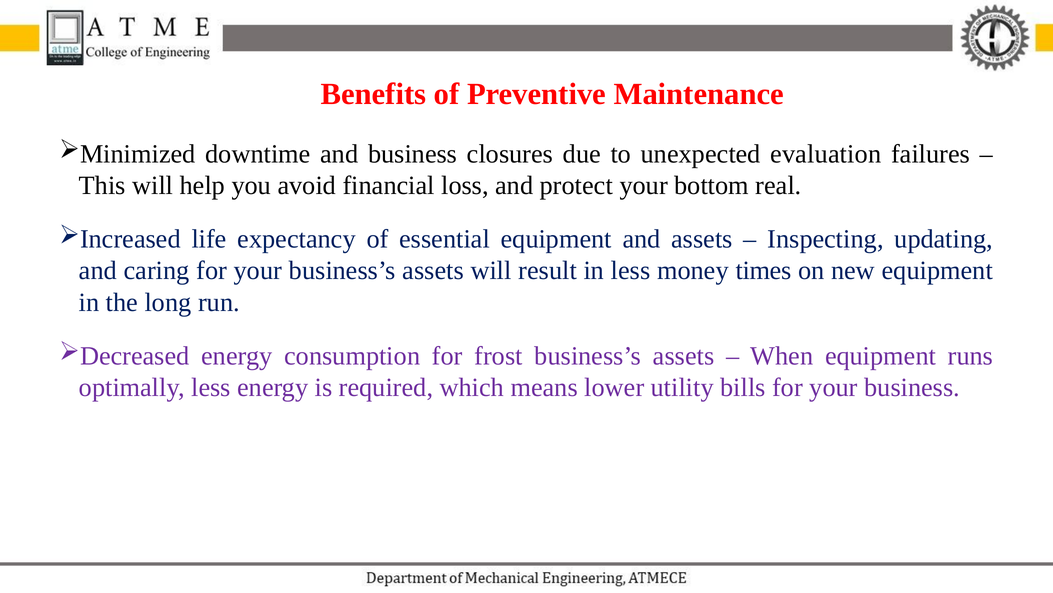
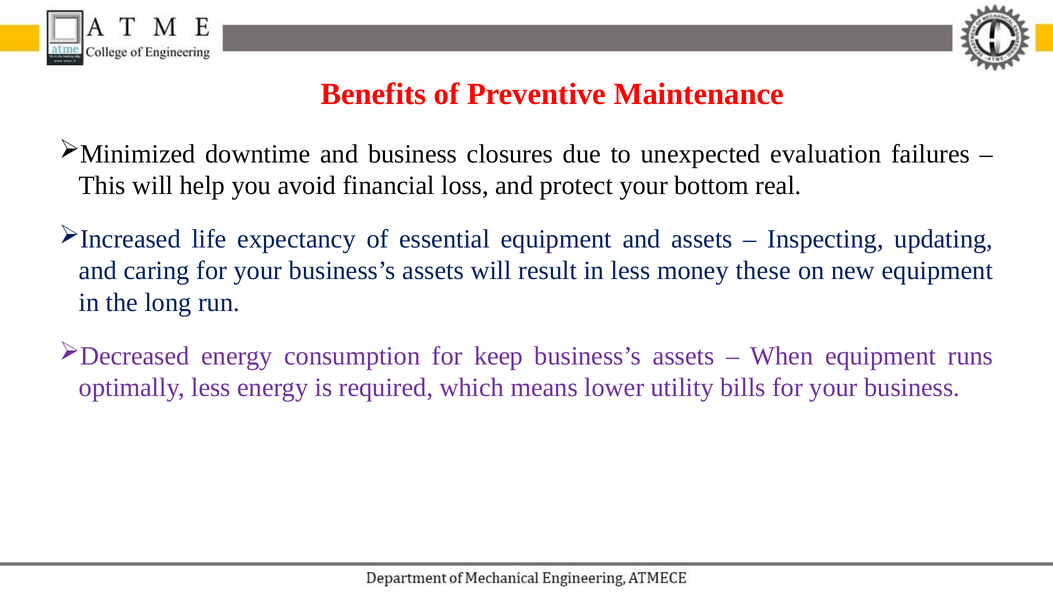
times: times -> these
frost: frost -> keep
